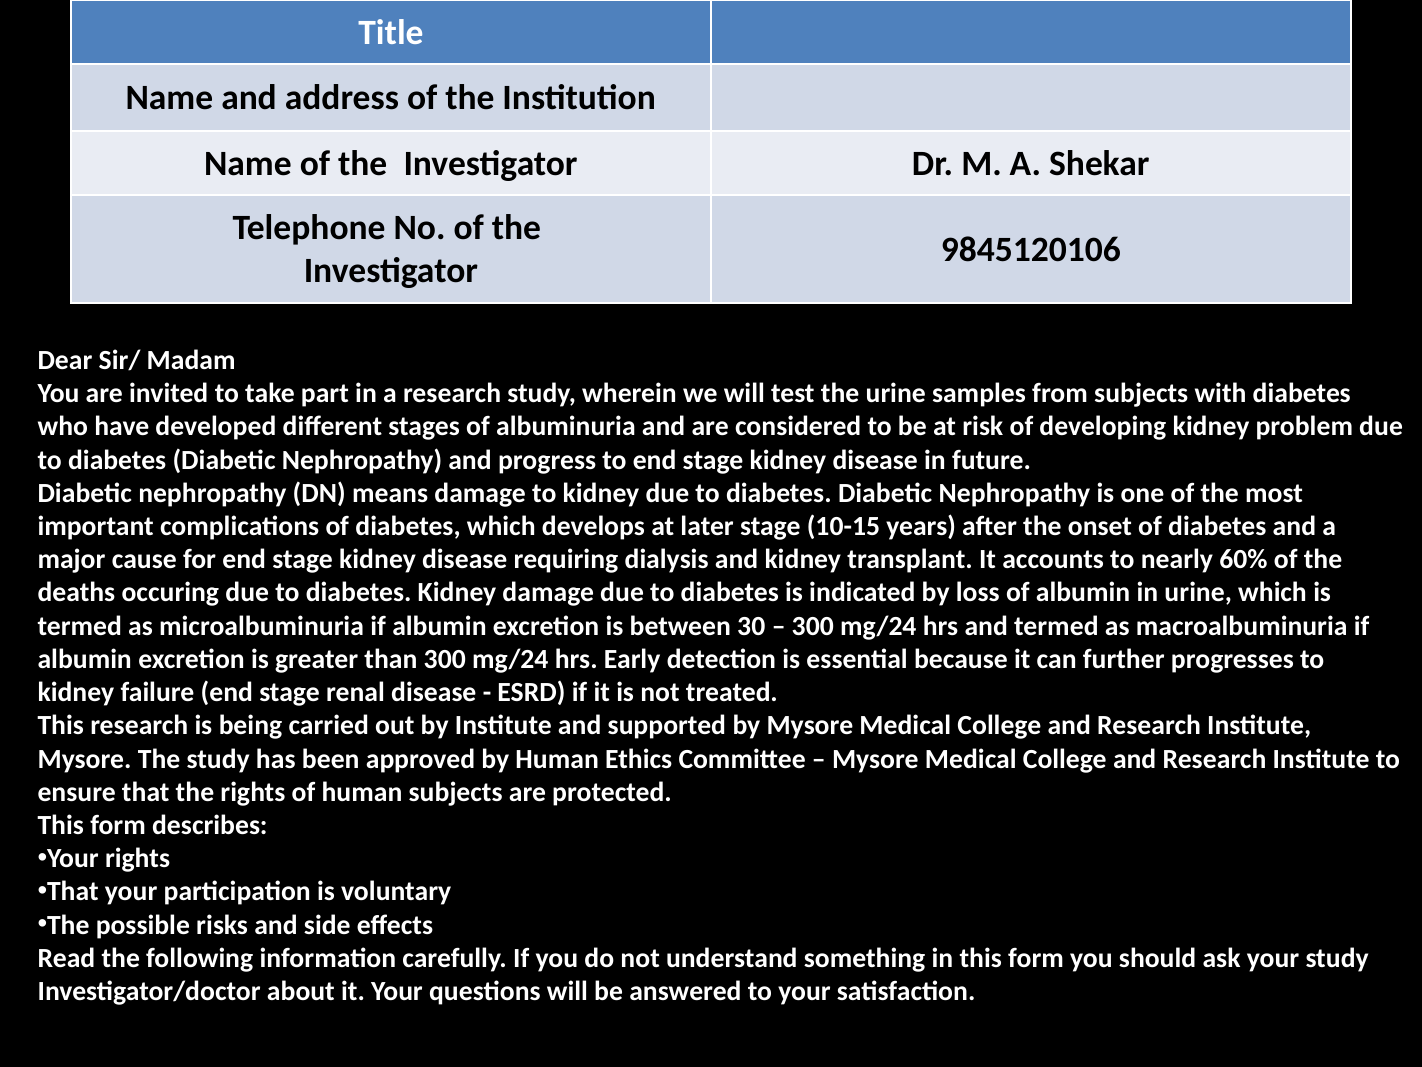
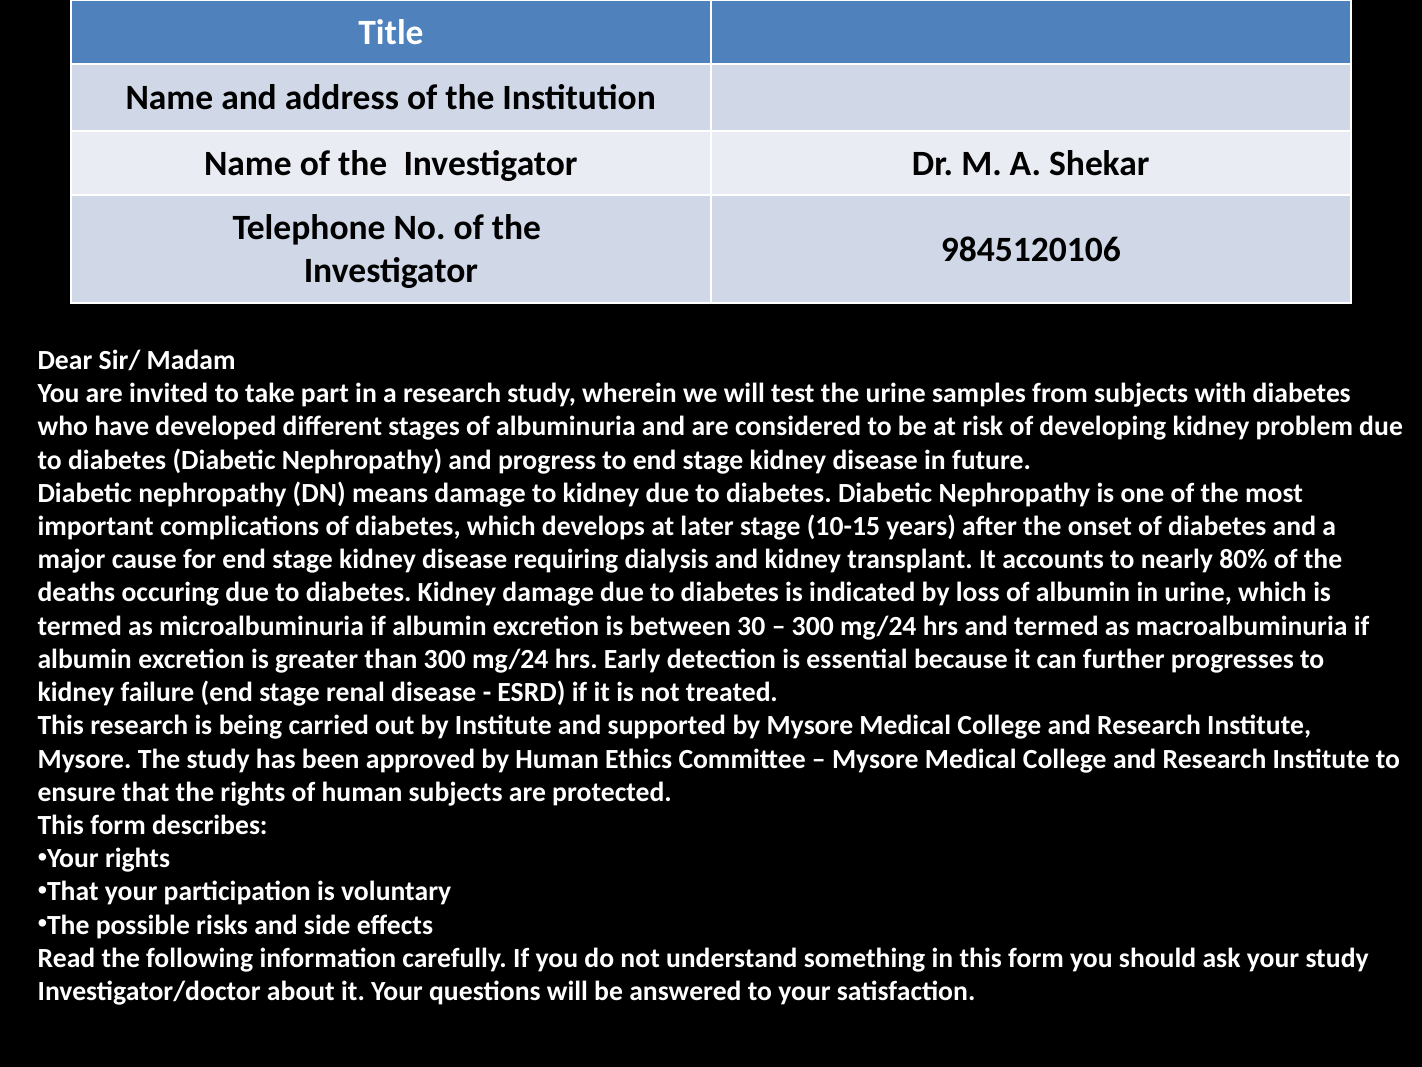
60%: 60% -> 80%
